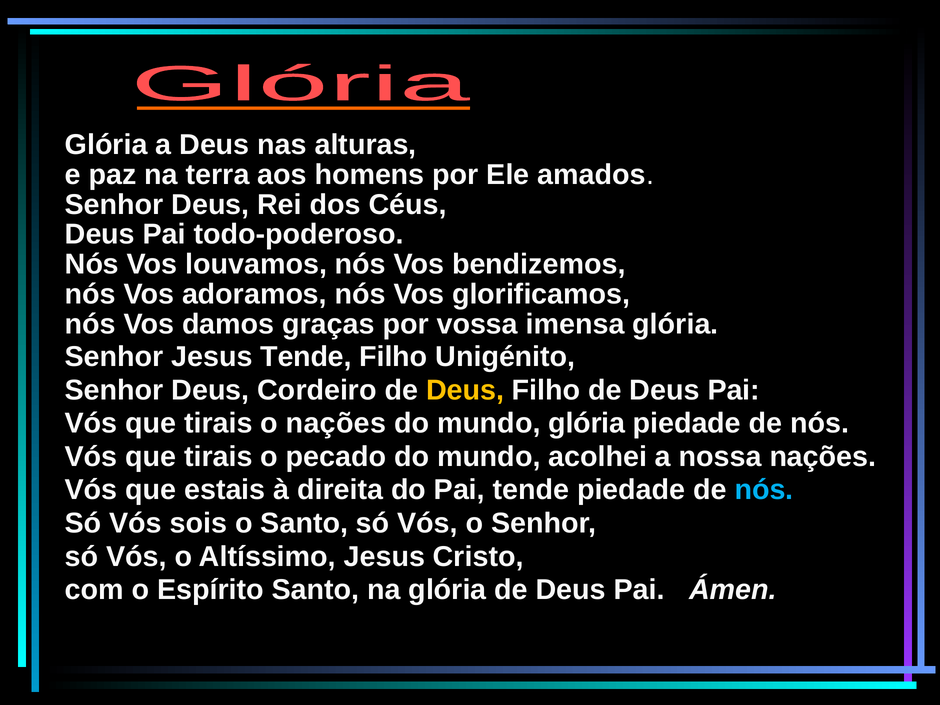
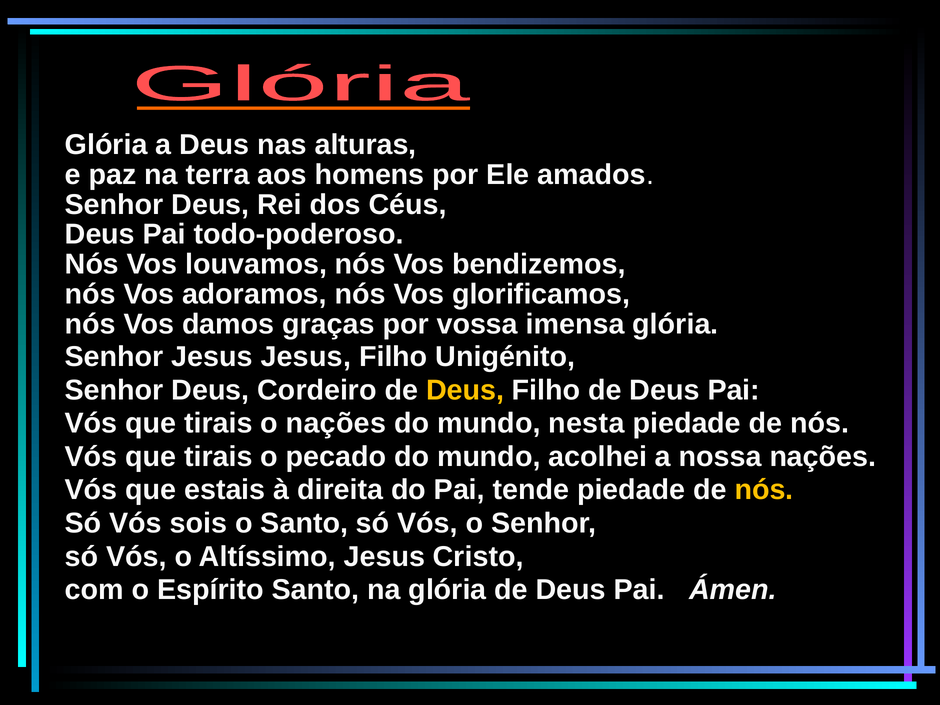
Jesus Tende: Tende -> Jesus
mundo glória: glória -> nesta
nós at (764, 490) colour: light blue -> yellow
